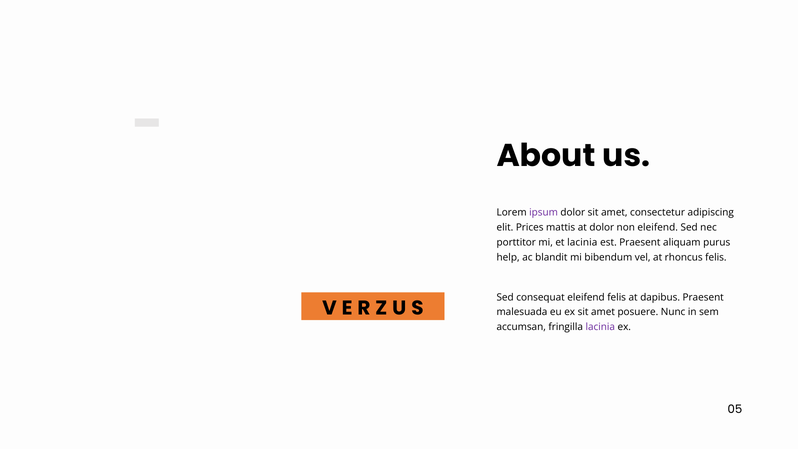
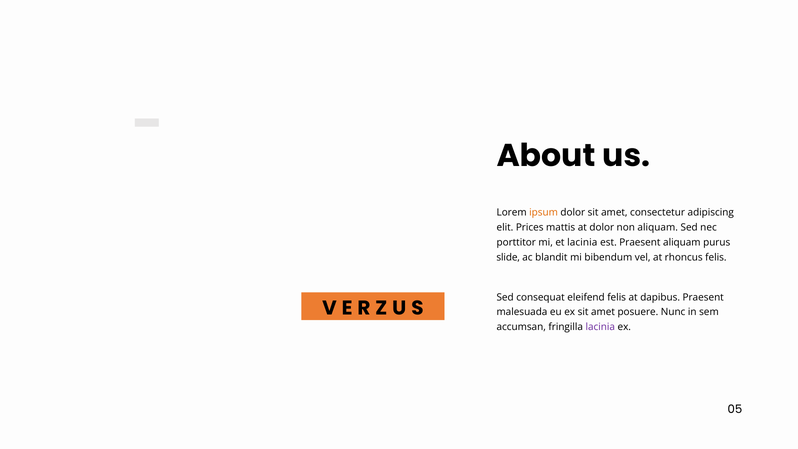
ipsum colour: purple -> orange
non eleifend: eleifend -> aliquam
help: help -> slide
